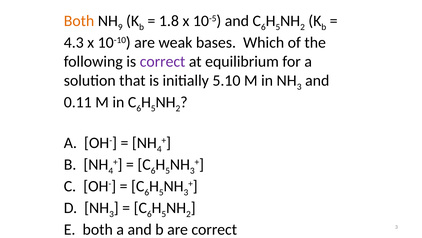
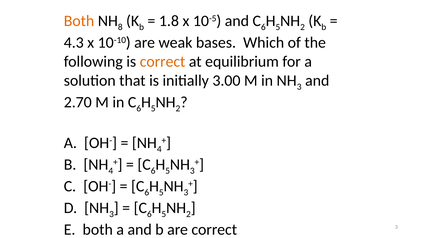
9: 9 -> 8
correct at (163, 61) colour: purple -> orange
5.10: 5.10 -> 3.00
0.11: 0.11 -> 2.70
